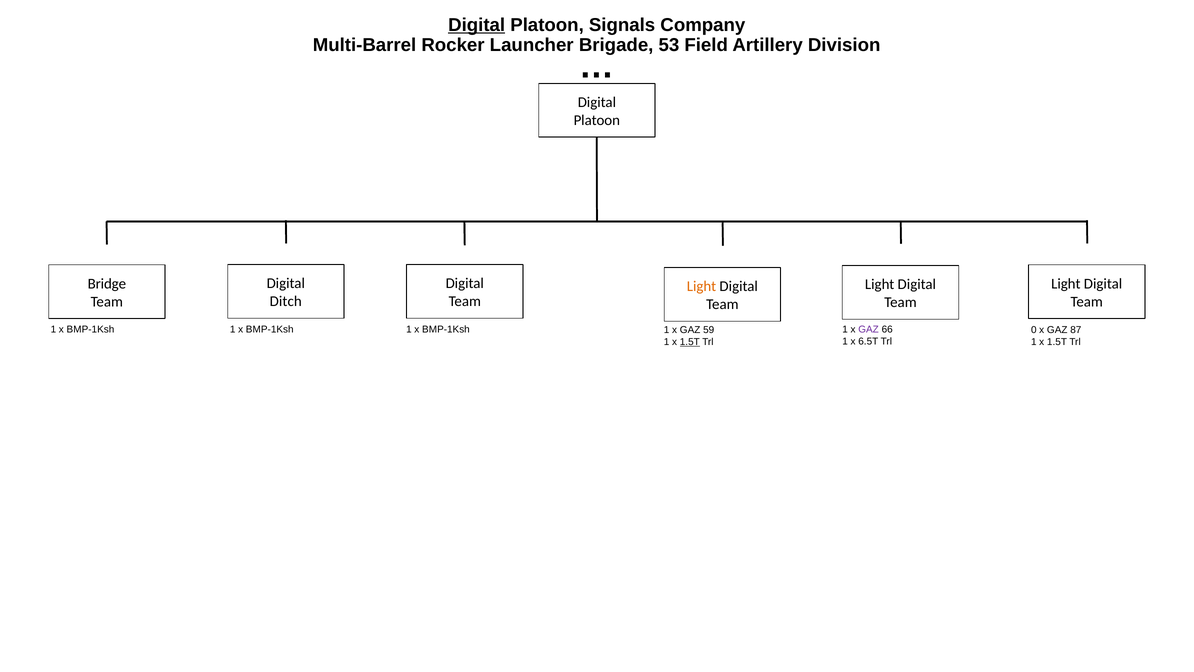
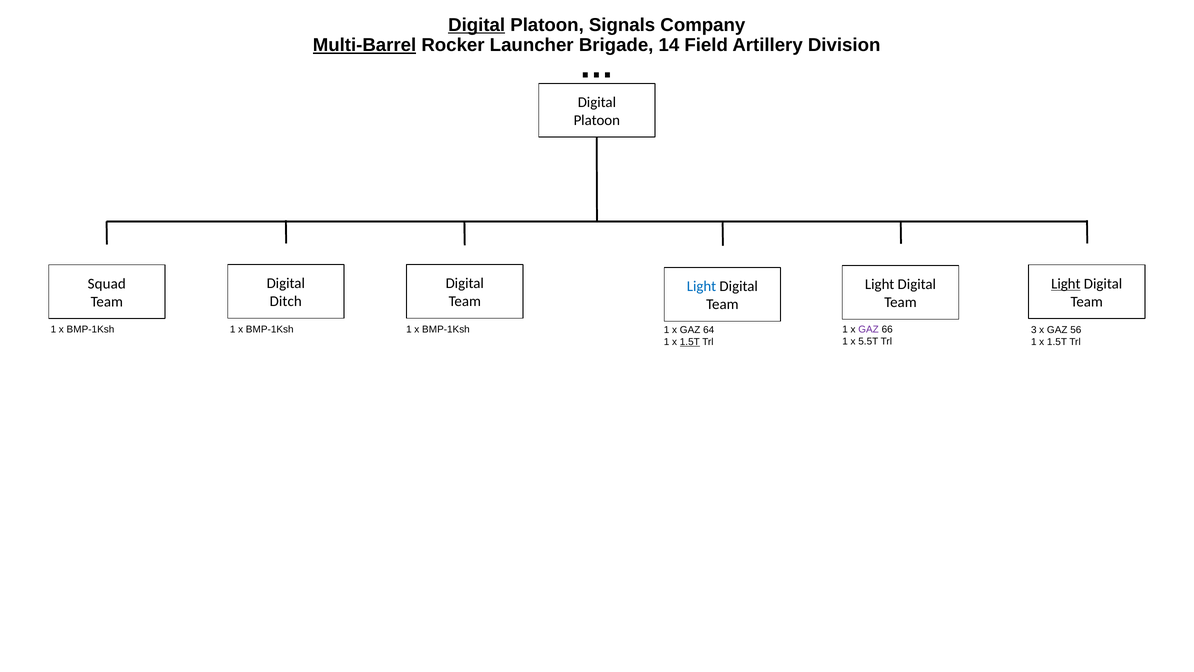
Multi-Barrel underline: none -> present
53: 53 -> 14
Bridge: Bridge -> Squad
Light at (1066, 284) underline: none -> present
Light at (702, 286) colour: orange -> blue
59: 59 -> 64
0: 0 -> 3
87: 87 -> 56
6.5T: 6.5T -> 5.5T
